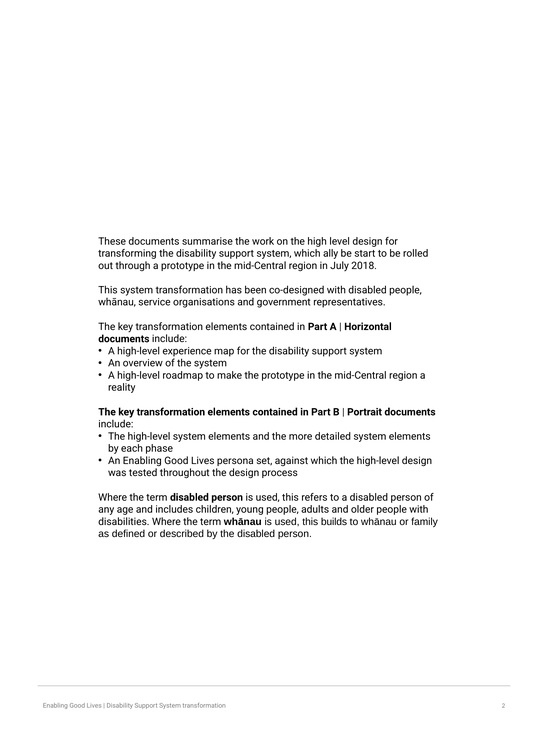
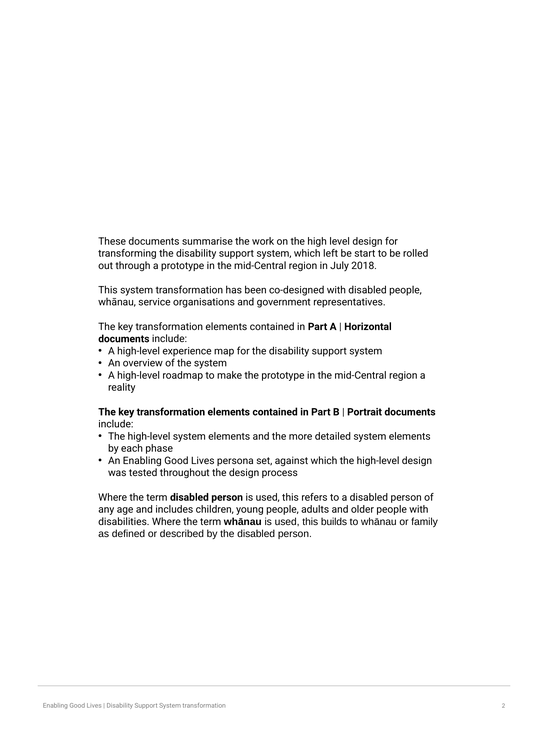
ally: ally -> left
